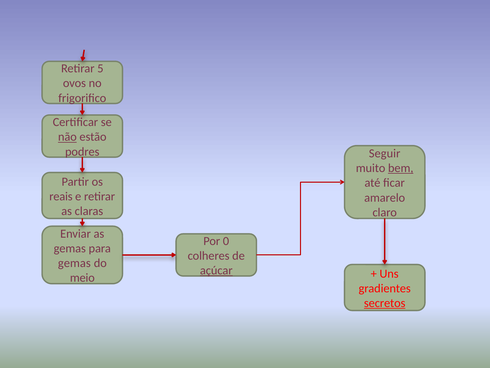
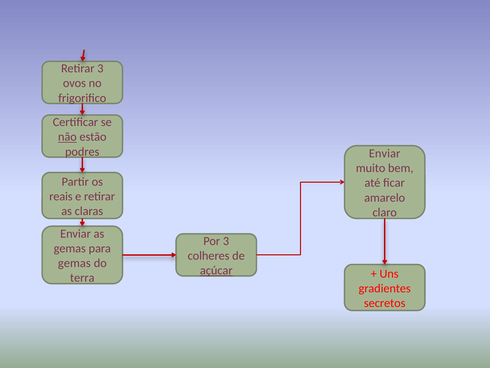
5 at (100, 68): 5 -> 3
Seguir at (385, 153): Seguir -> Enviar
bem underline: present -> none
Por 0: 0 -> 3
meio: meio -> terra
secretos underline: present -> none
